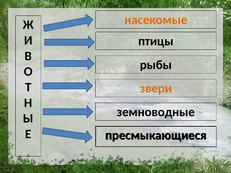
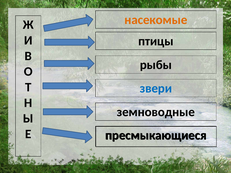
звери colour: orange -> blue
